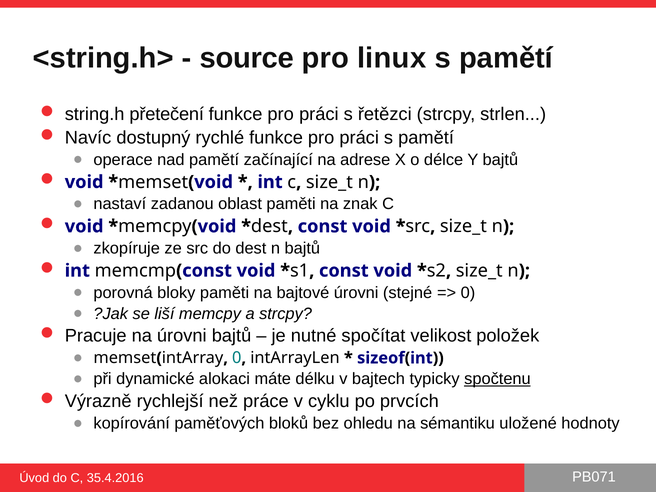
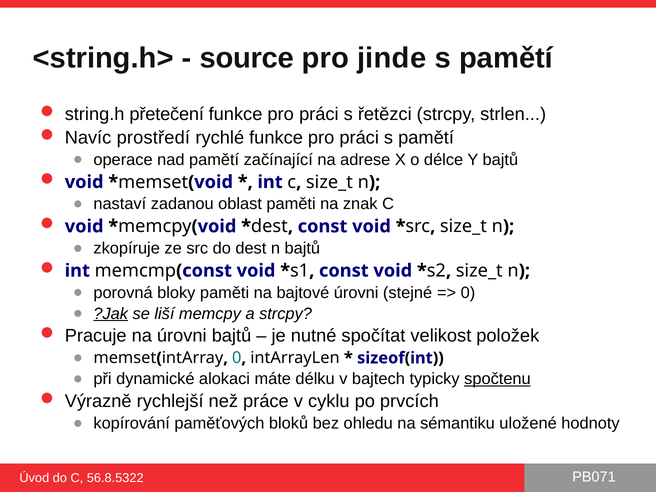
linux: linux -> jinde
dostupný: dostupný -> prostředí
?Jak underline: none -> present
35.4.2016: 35.4.2016 -> 56.8.5322
